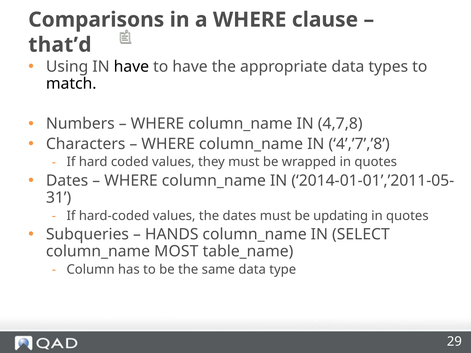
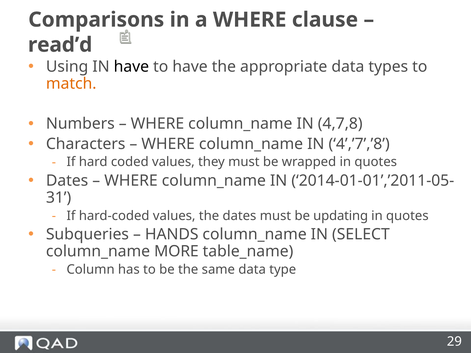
that’d: that’d -> read’d
match colour: black -> orange
MOST: MOST -> MORE
